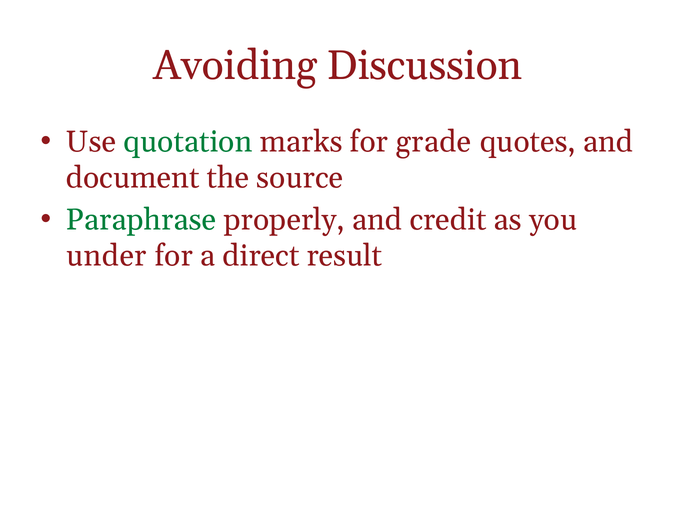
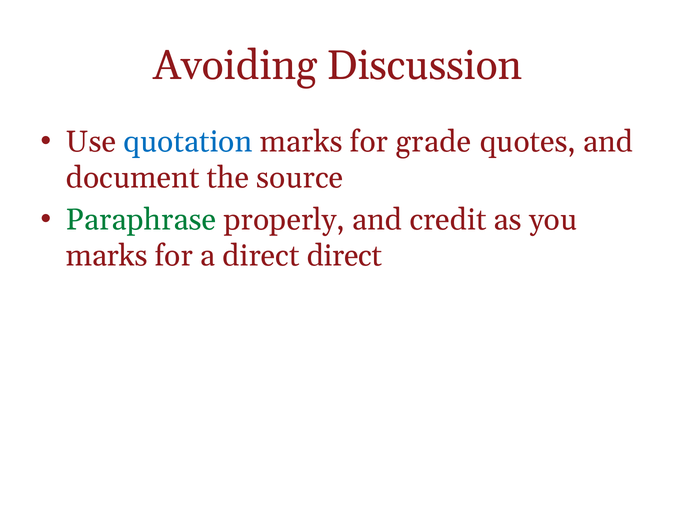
quotation colour: green -> blue
under at (106, 256): under -> marks
direct result: result -> direct
